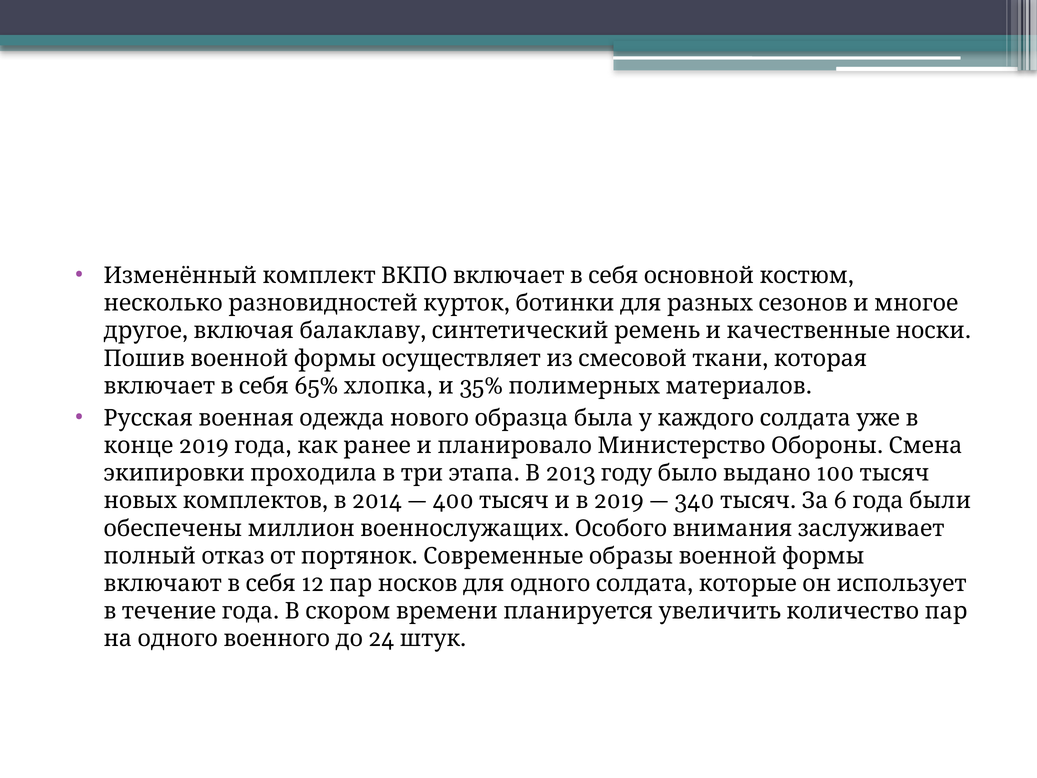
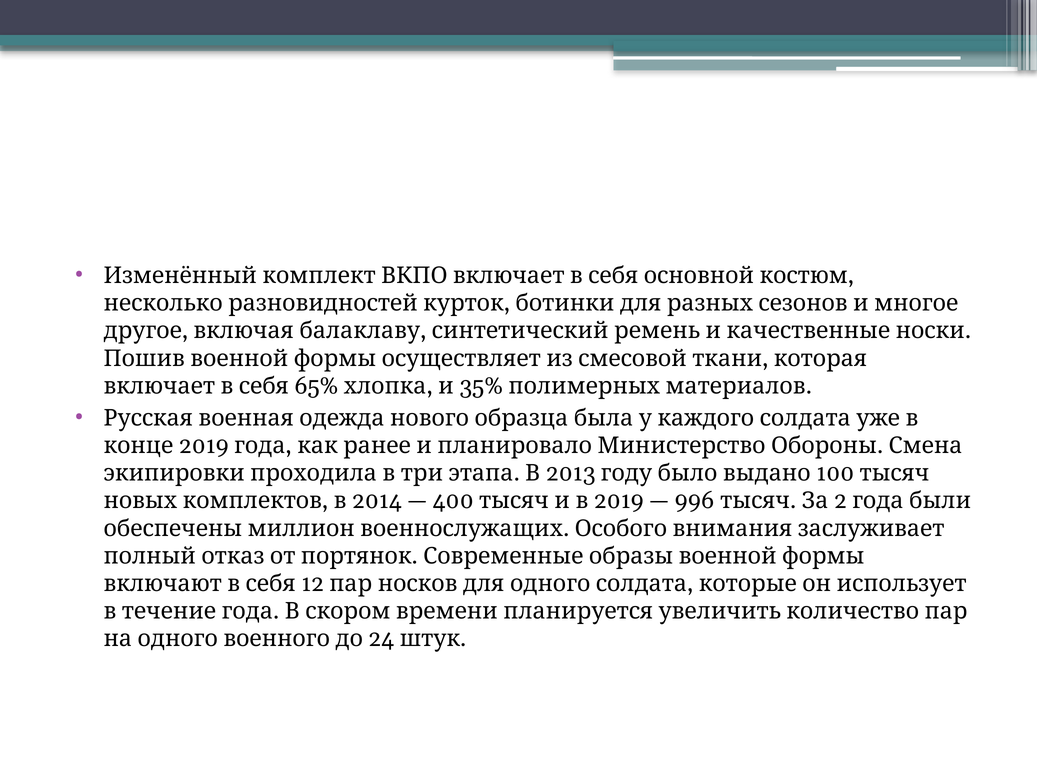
340: 340 -> 996
6: 6 -> 2
